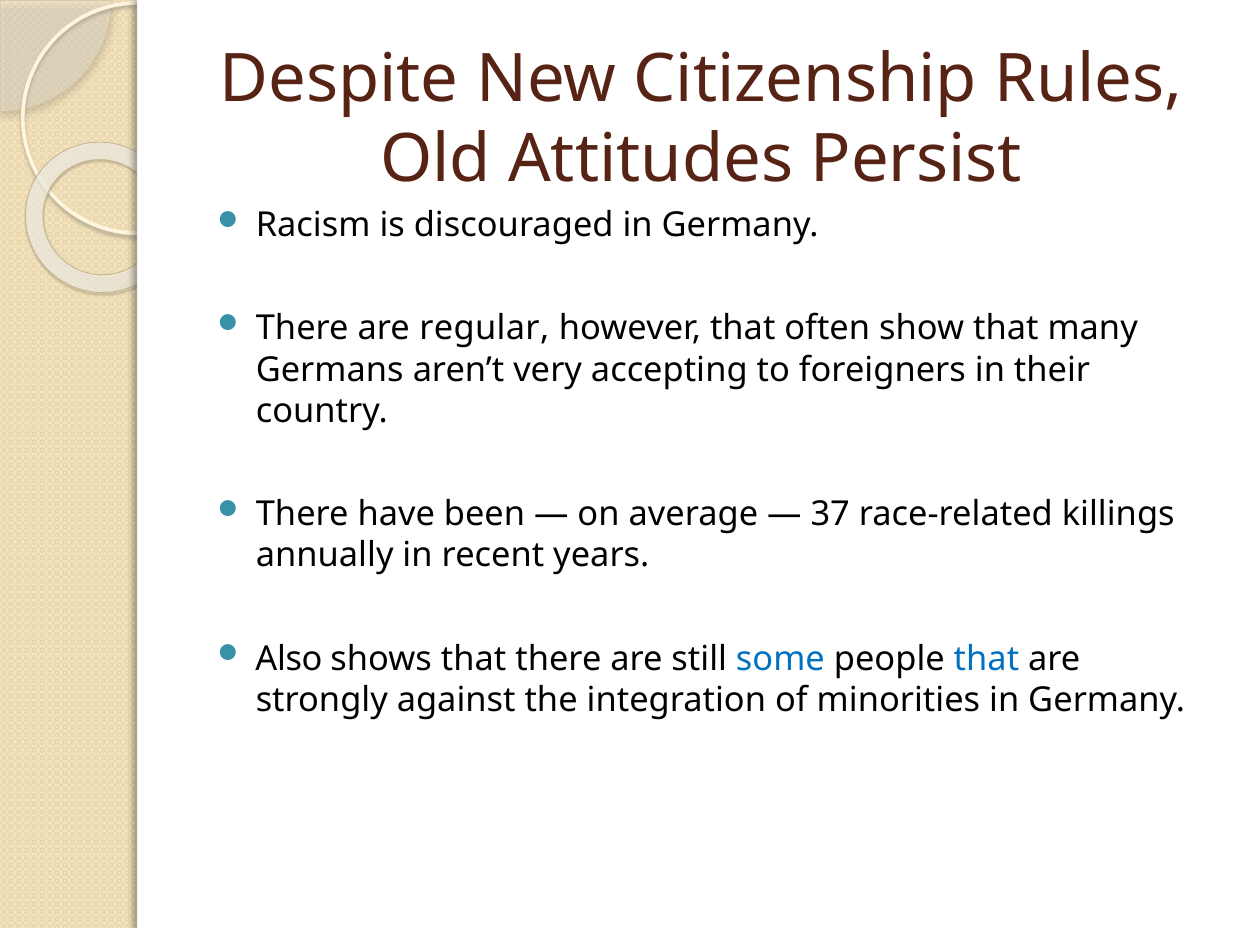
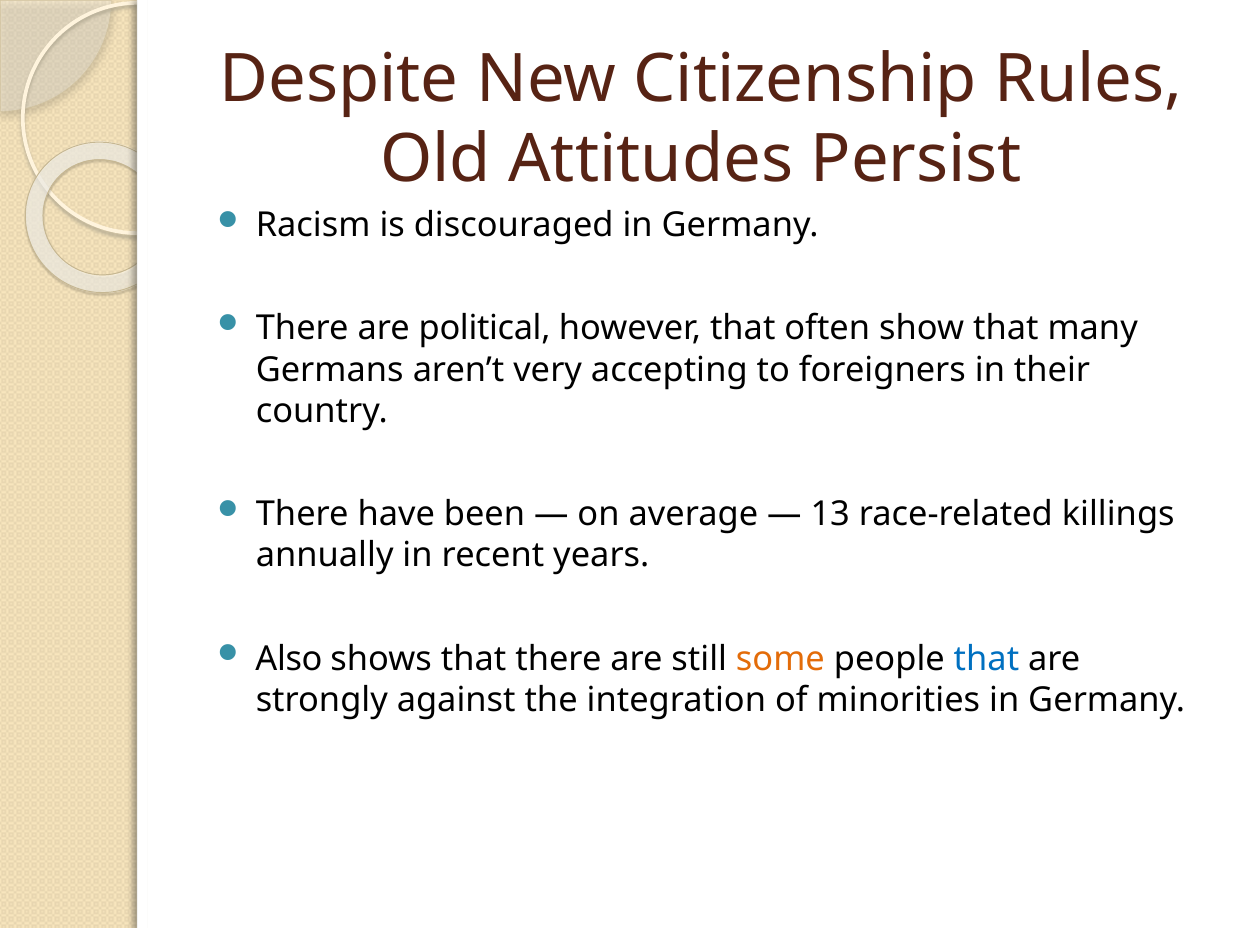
regular: regular -> political
37: 37 -> 13
some colour: blue -> orange
